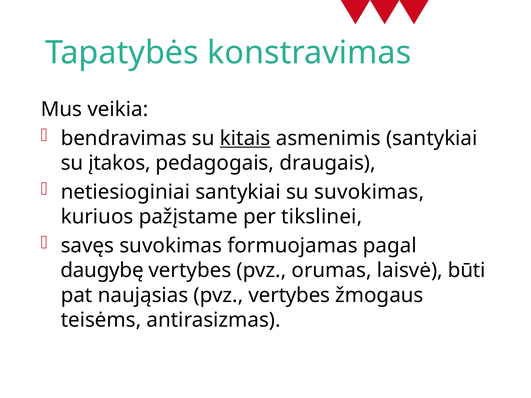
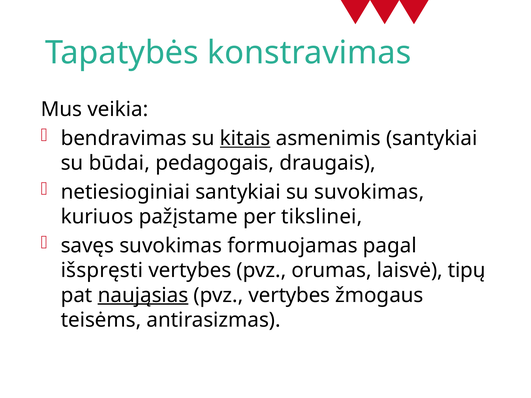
įtakos: įtakos -> būdai
daugybę: daugybę -> išspręsti
būti: būti -> tipų
naująsias underline: none -> present
